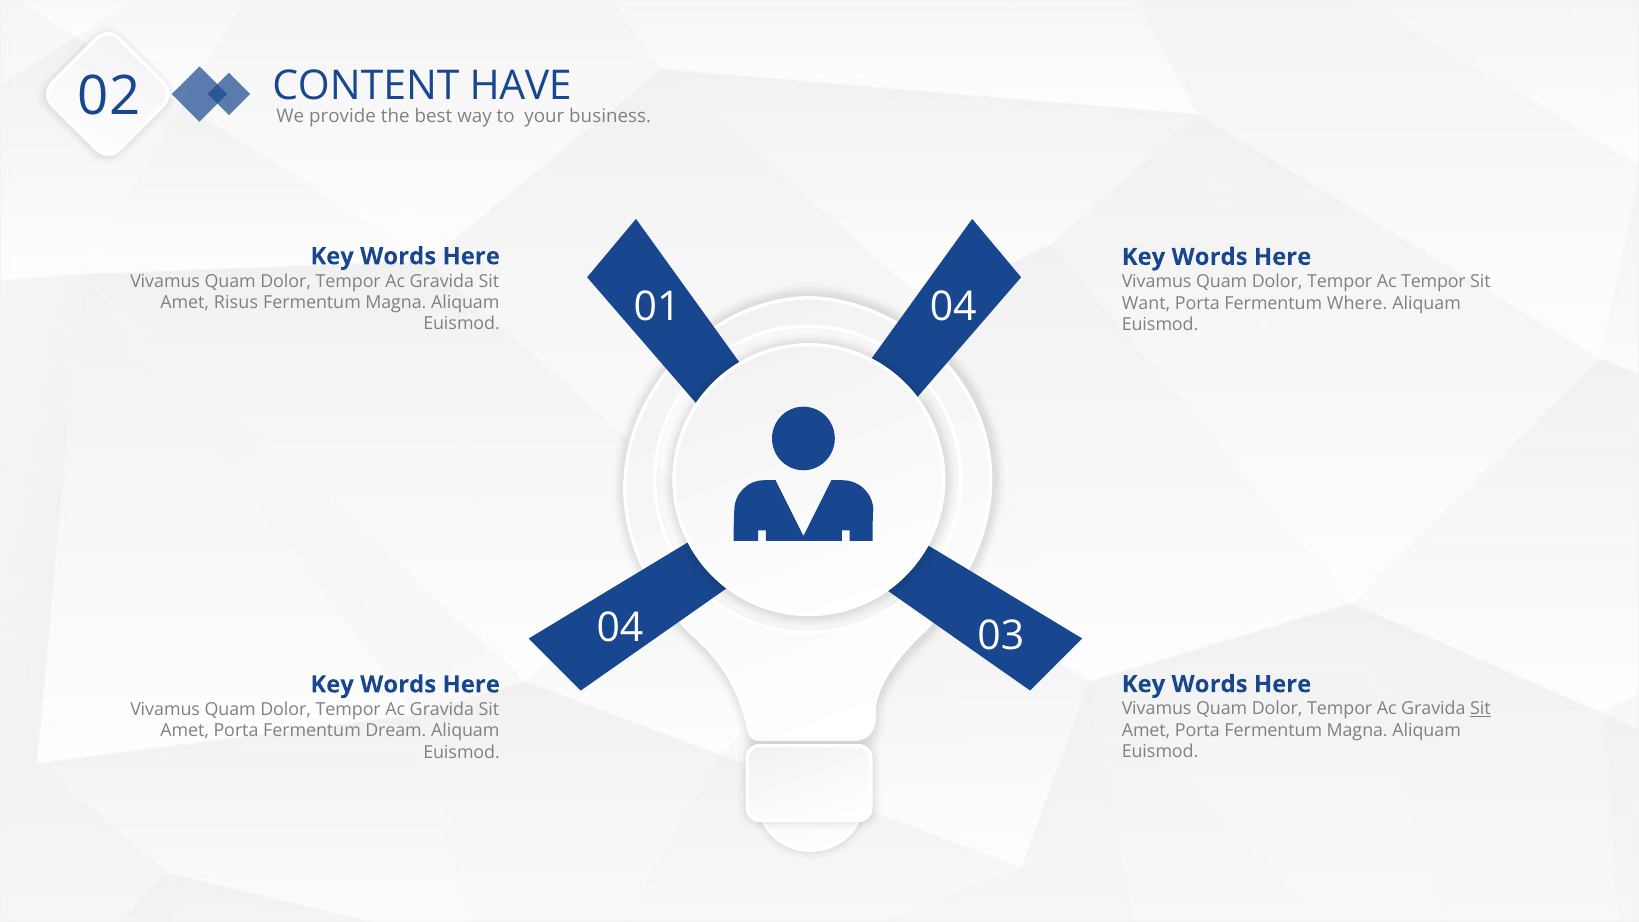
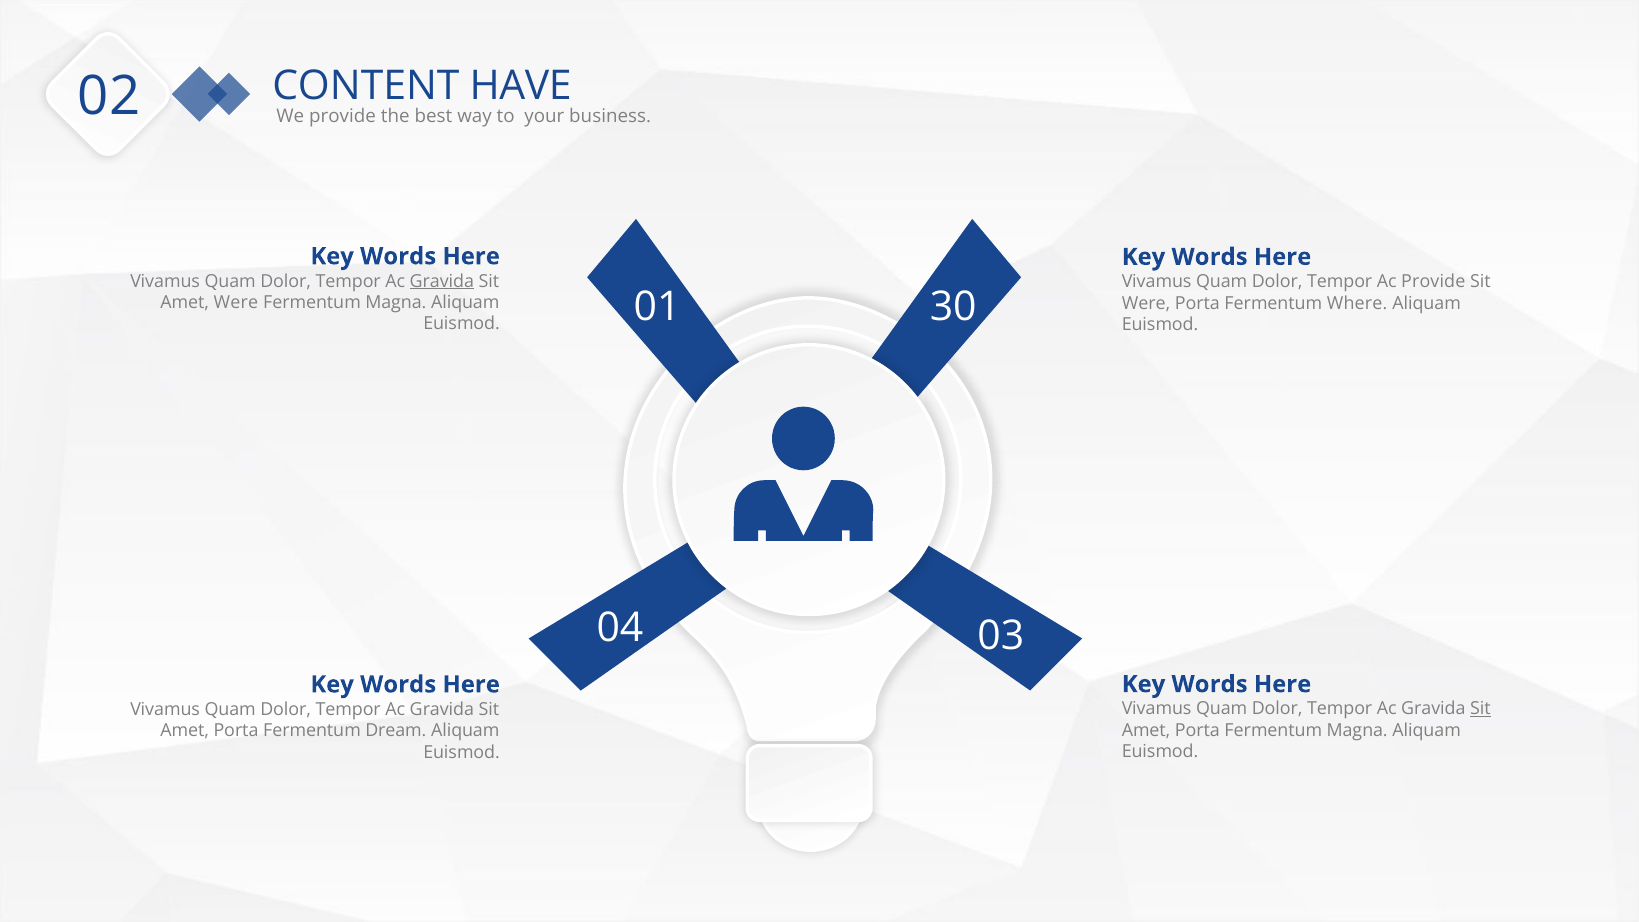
Gravida at (442, 281) underline: none -> present
Ac Tempor: Tempor -> Provide
01 04: 04 -> 30
Amet Risus: Risus -> Were
Want at (1146, 303): Want -> Were
